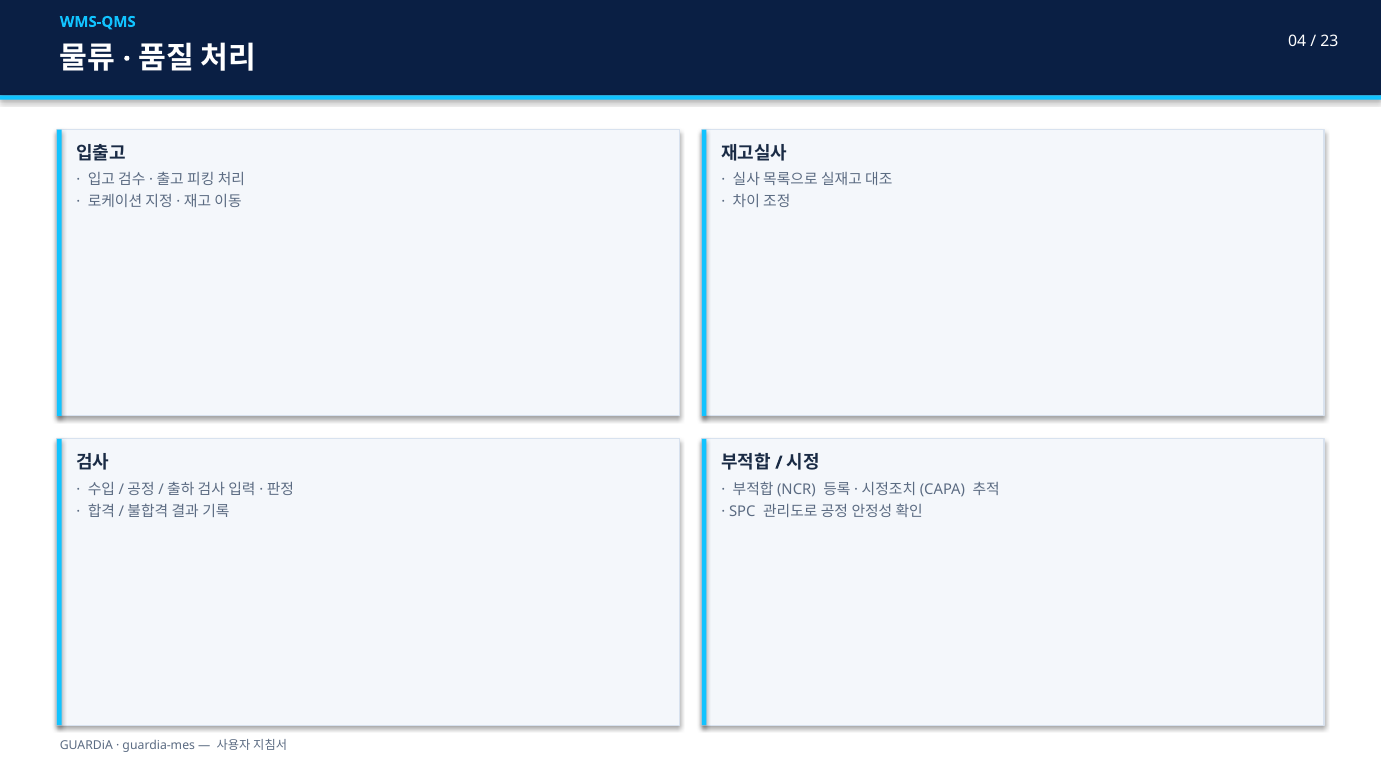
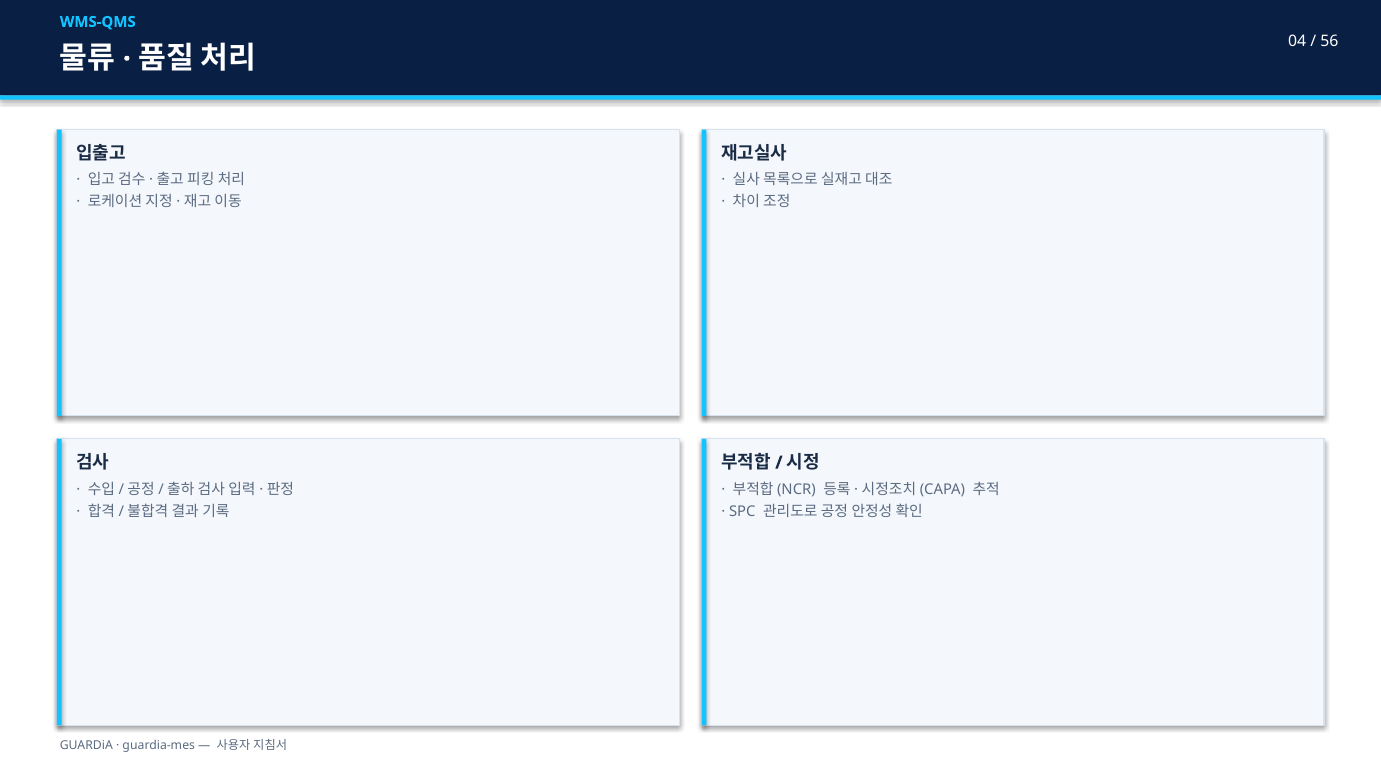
23: 23 -> 56
